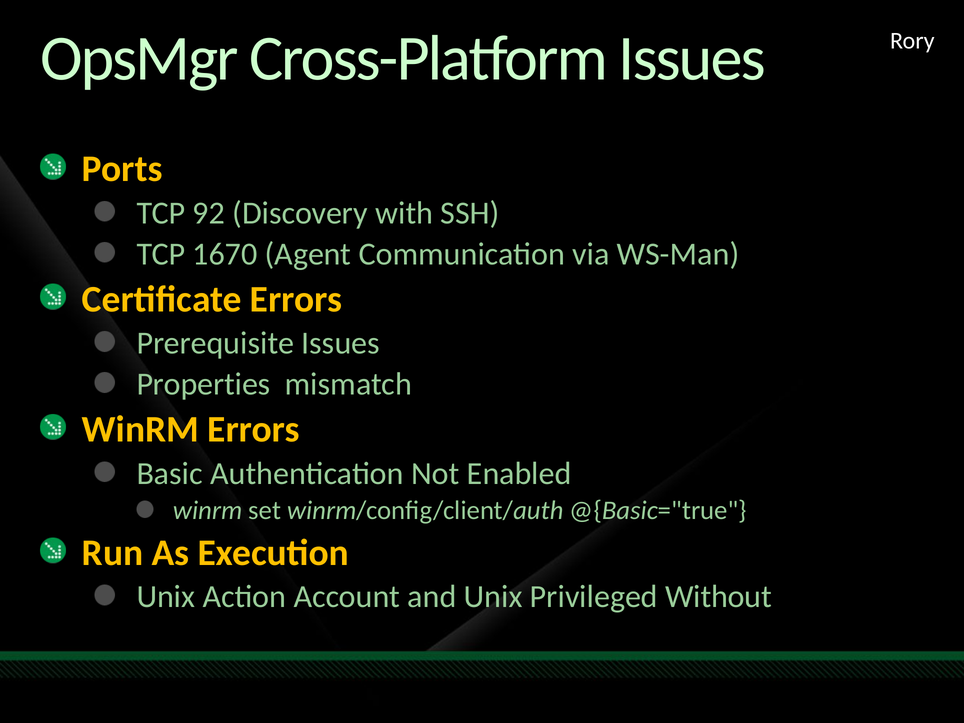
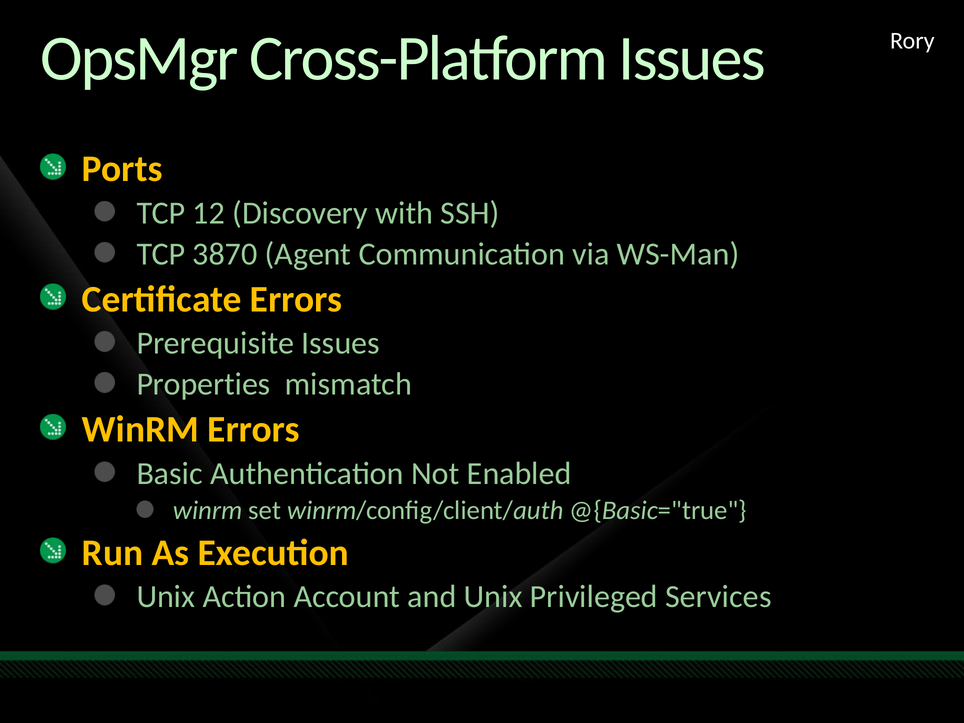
92: 92 -> 12
1670: 1670 -> 3870
Without: Without -> Services
